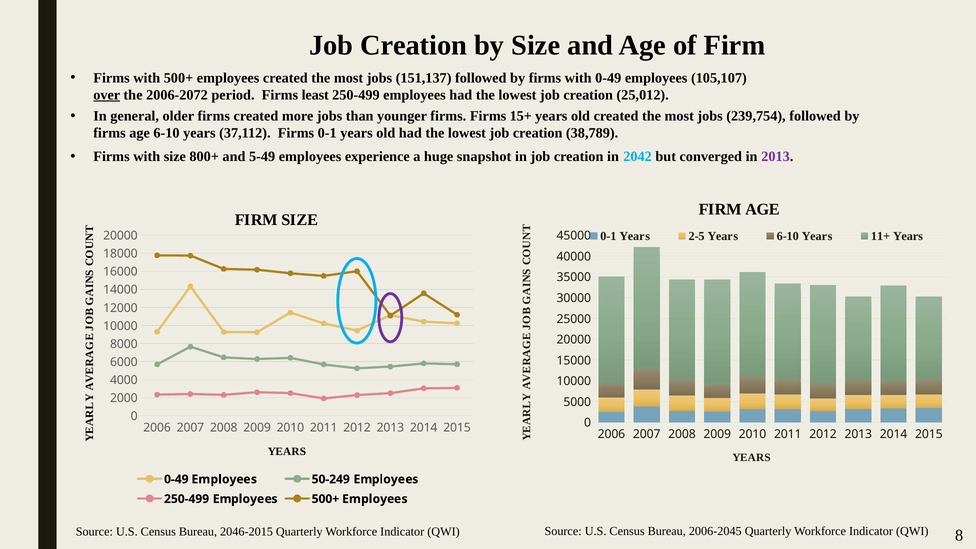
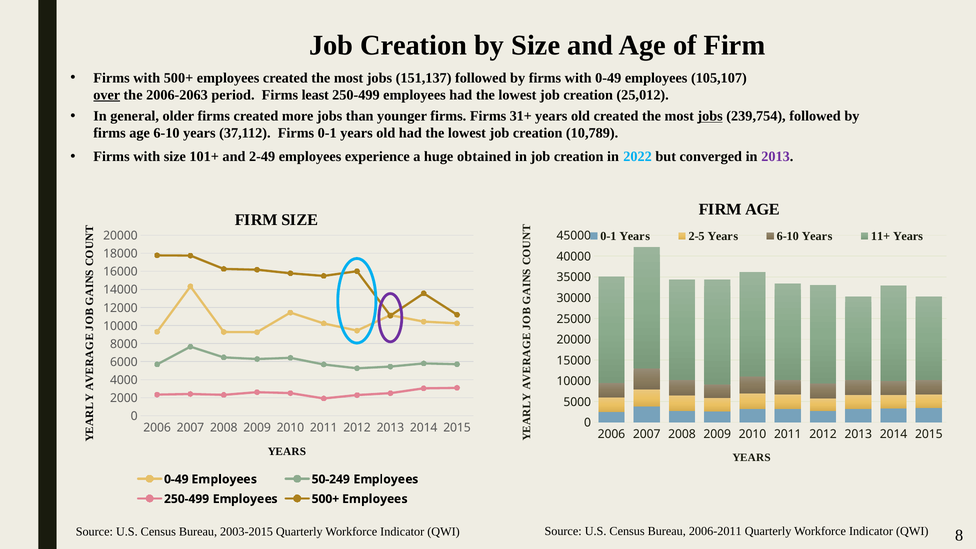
2006-2072: 2006-2072 -> 2006-2063
15+: 15+ -> 31+
jobs at (710, 116) underline: none -> present
38,789: 38,789 -> 10,789
800+: 800+ -> 101+
5-49: 5-49 -> 2-49
snapshot: snapshot -> obtained
2042: 2042 -> 2022
2046-2015: 2046-2015 -> 2003-2015
2006-2045: 2006-2045 -> 2006-2011
